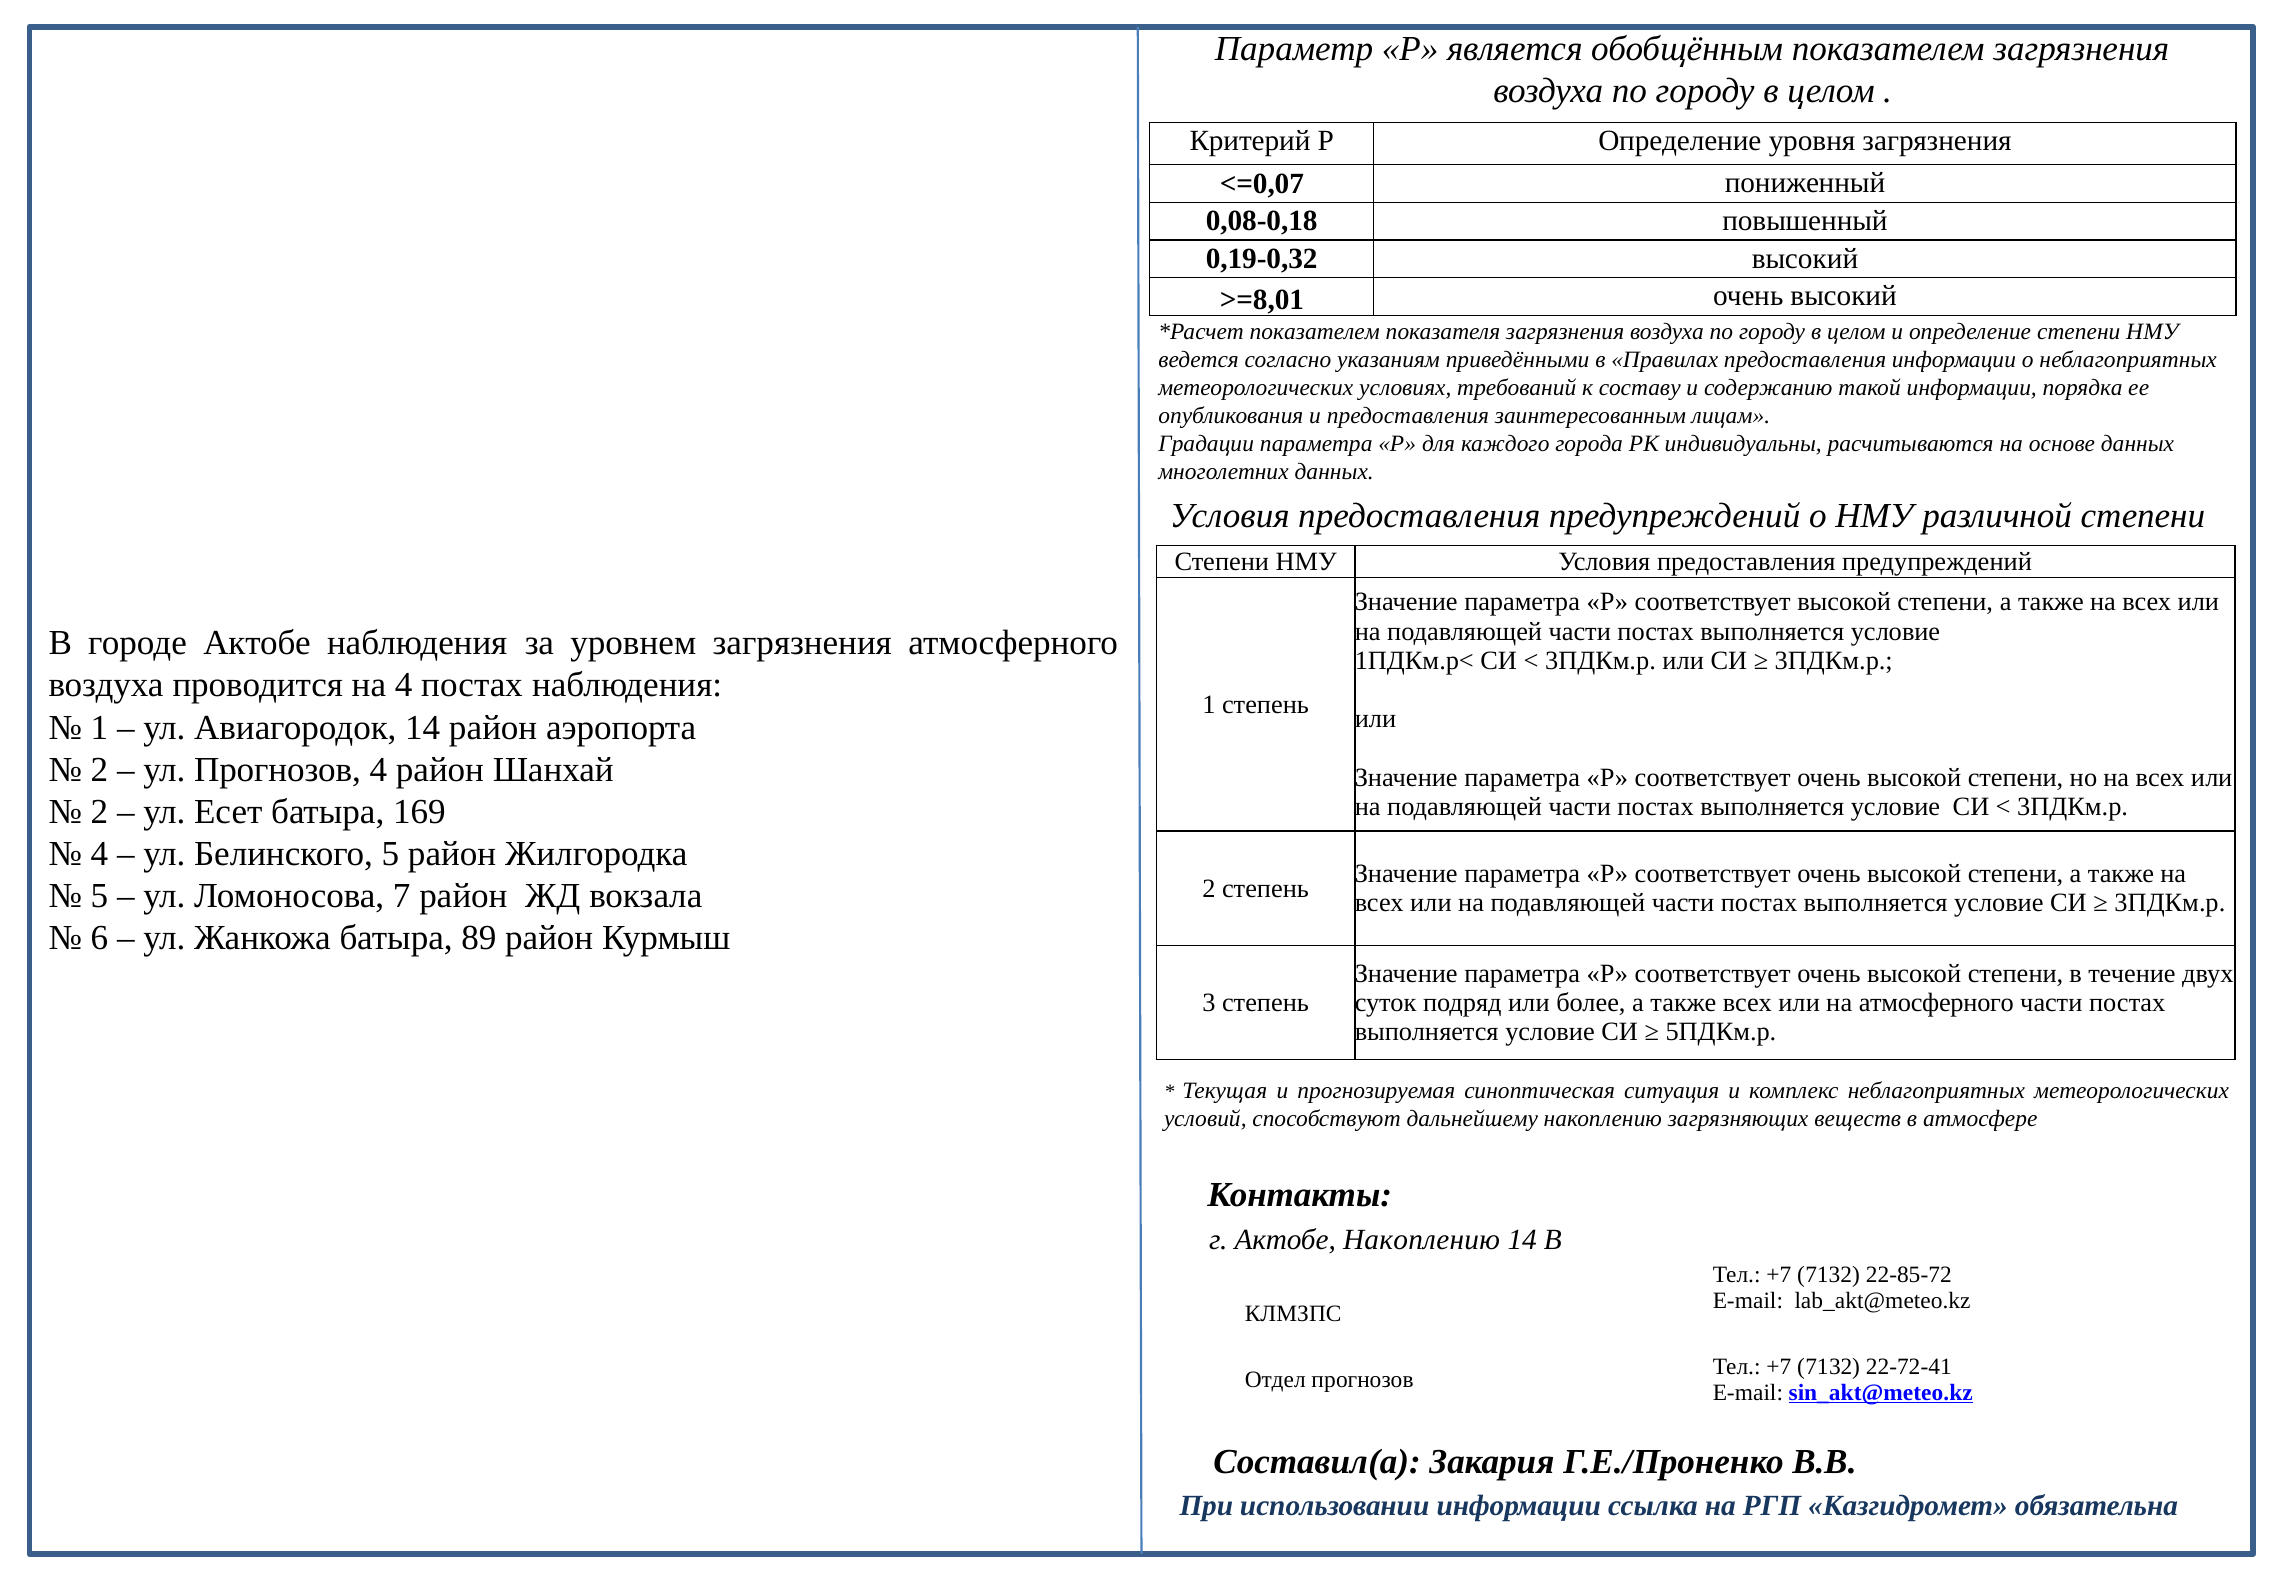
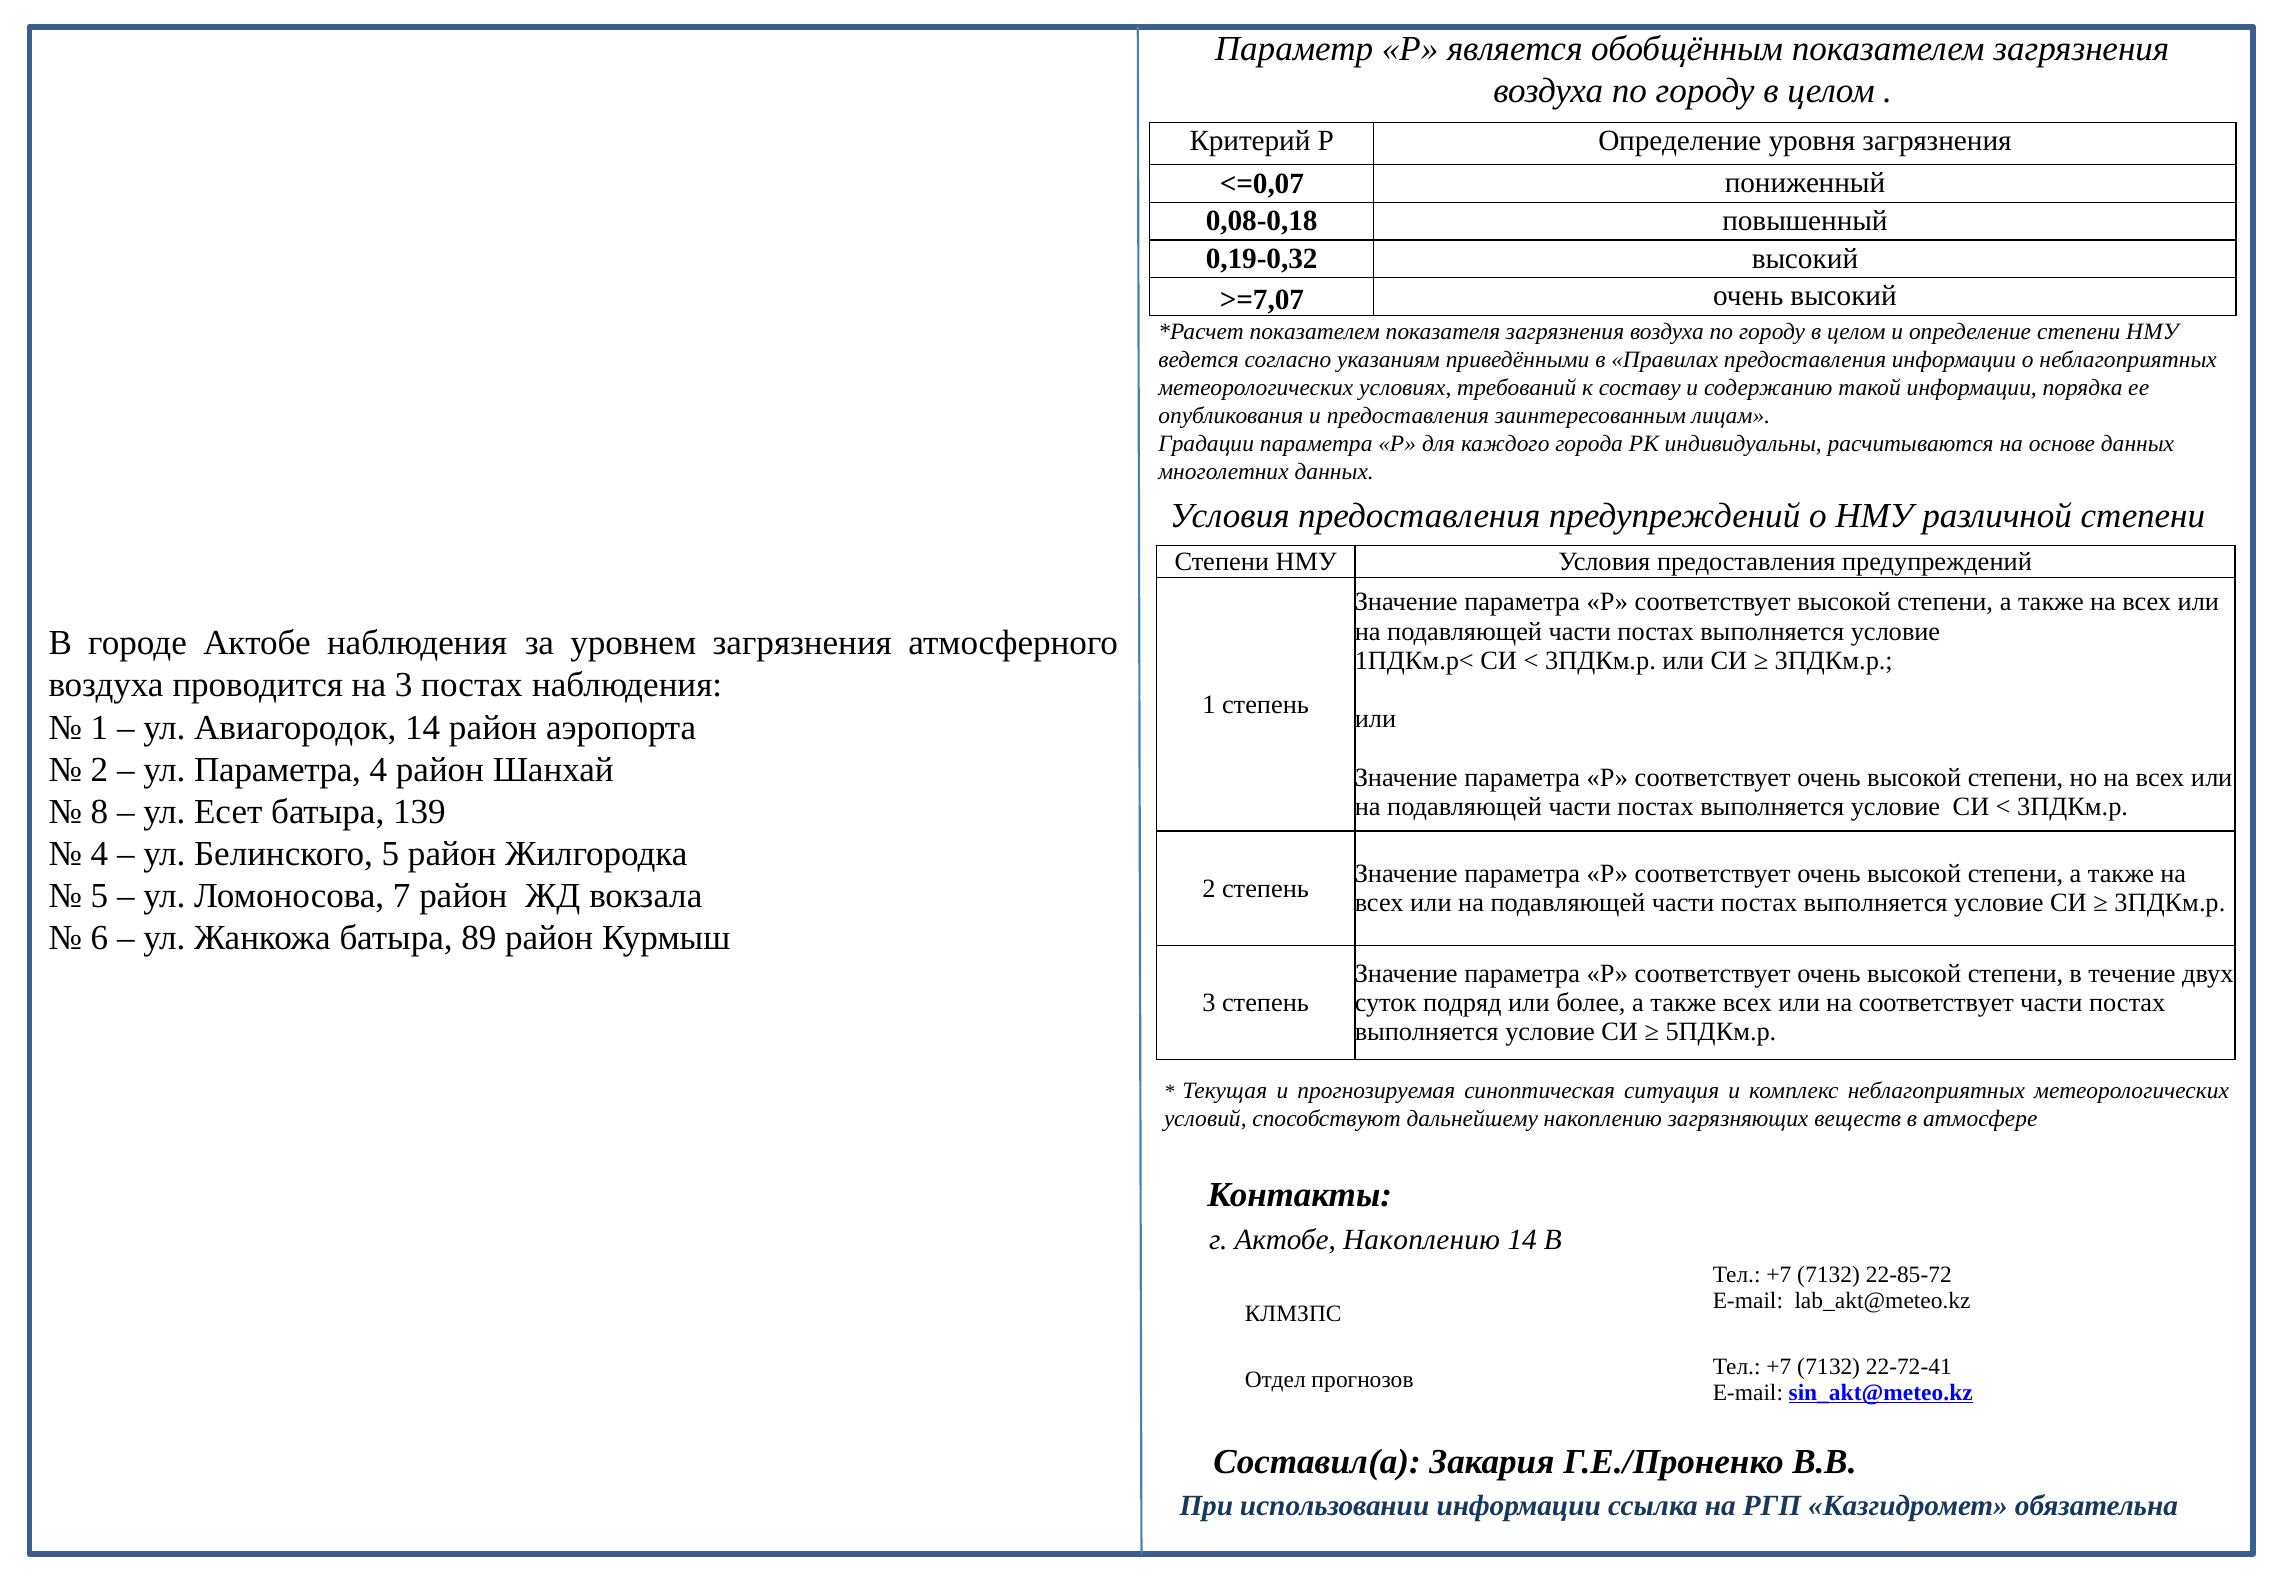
>=8,01: >=8,01 -> >=7,07
на 4: 4 -> 3
ул Прогнозов: Прогнозов -> Параметра
2 at (99, 812): 2 -> 8
169: 169 -> 139
на атмосферного: атмосферного -> соответствует
